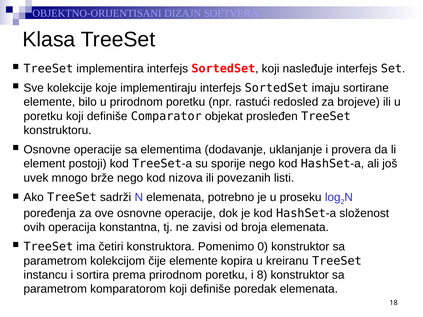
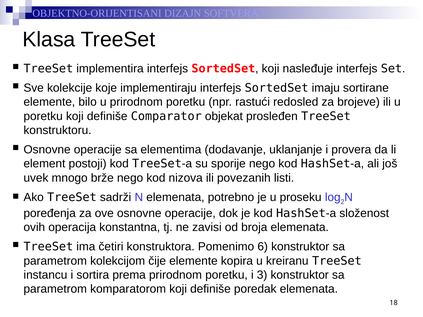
0: 0 -> 6
8: 8 -> 3
